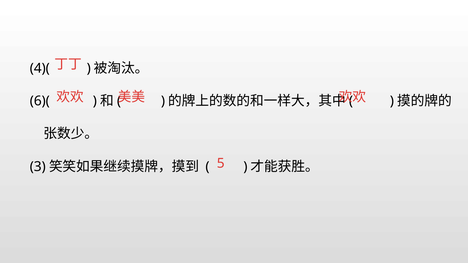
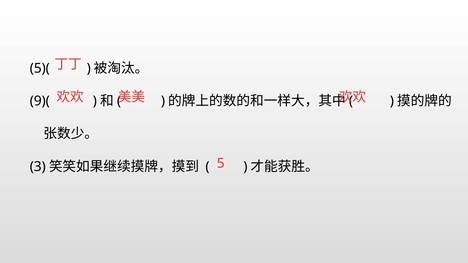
4)(: 4)( -> 5)(
6)(: 6)( -> 9)(
